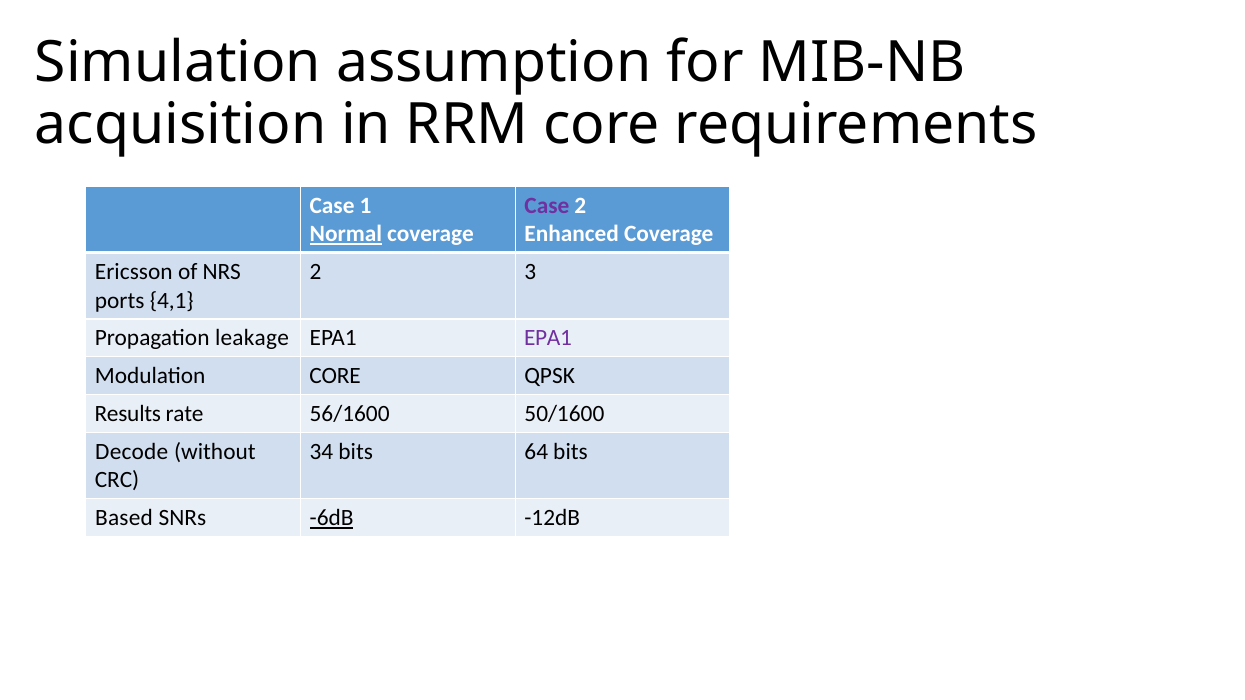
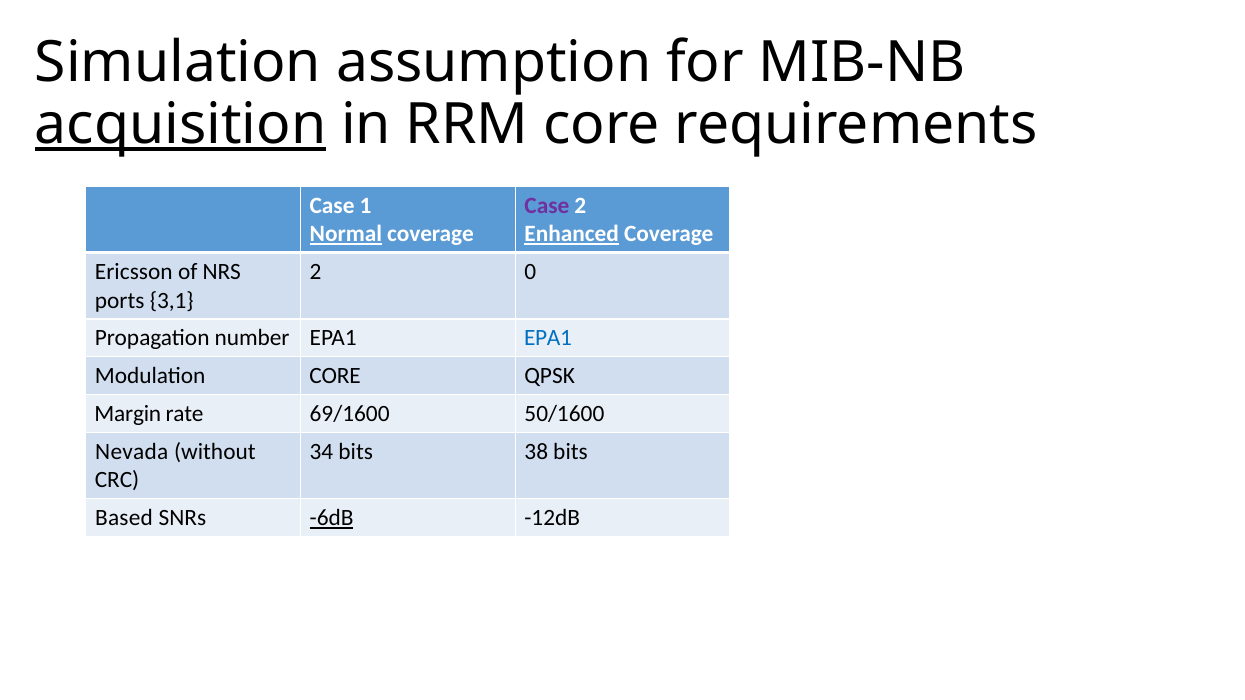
acquisition underline: none -> present
Enhanced underline: none -> present
3: 3 -> 0
4,1: 4,1 -> 3,1
leakage: leakage -> number
EPA1 at (548, 338) colour: purple -> blue
Results: Results -> Margin
56/1600: 56/1600 -> 69/1600
Decode: Decode -> Nevada
64: 64 -> 38
